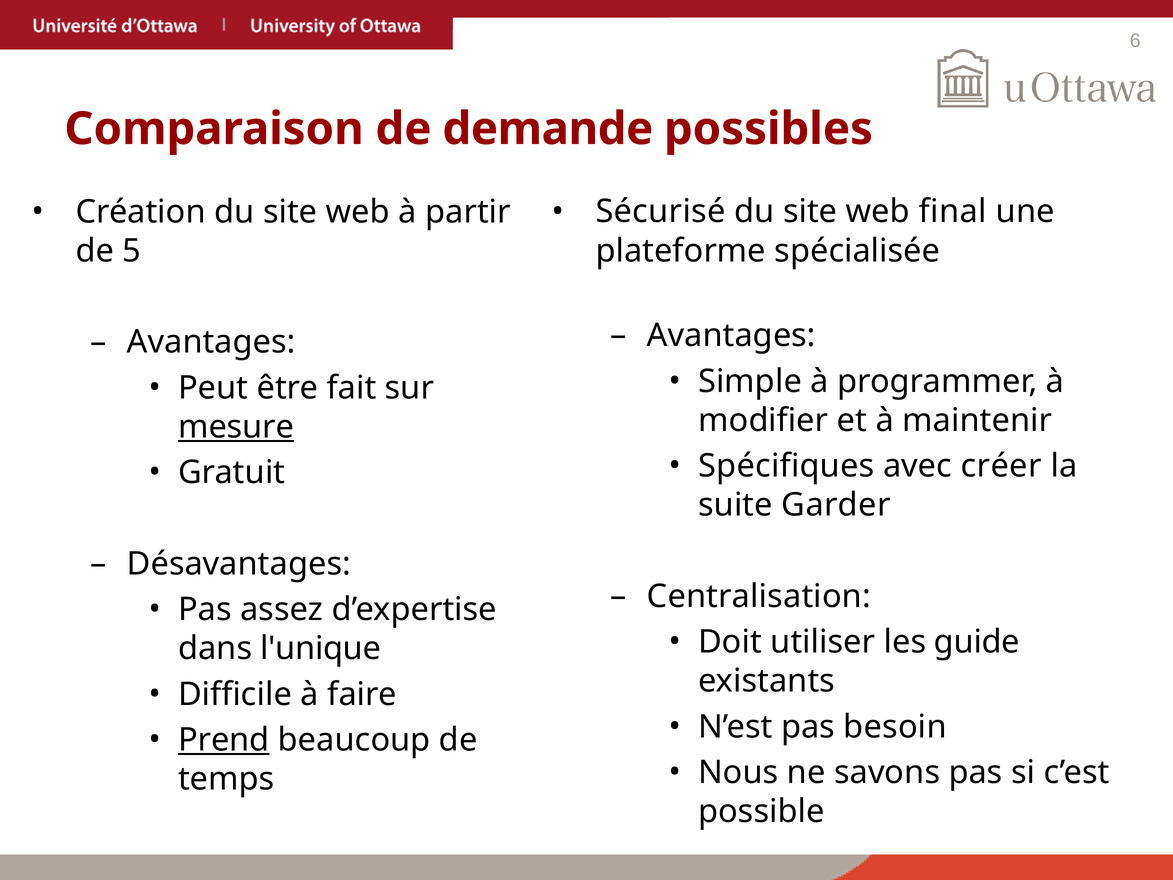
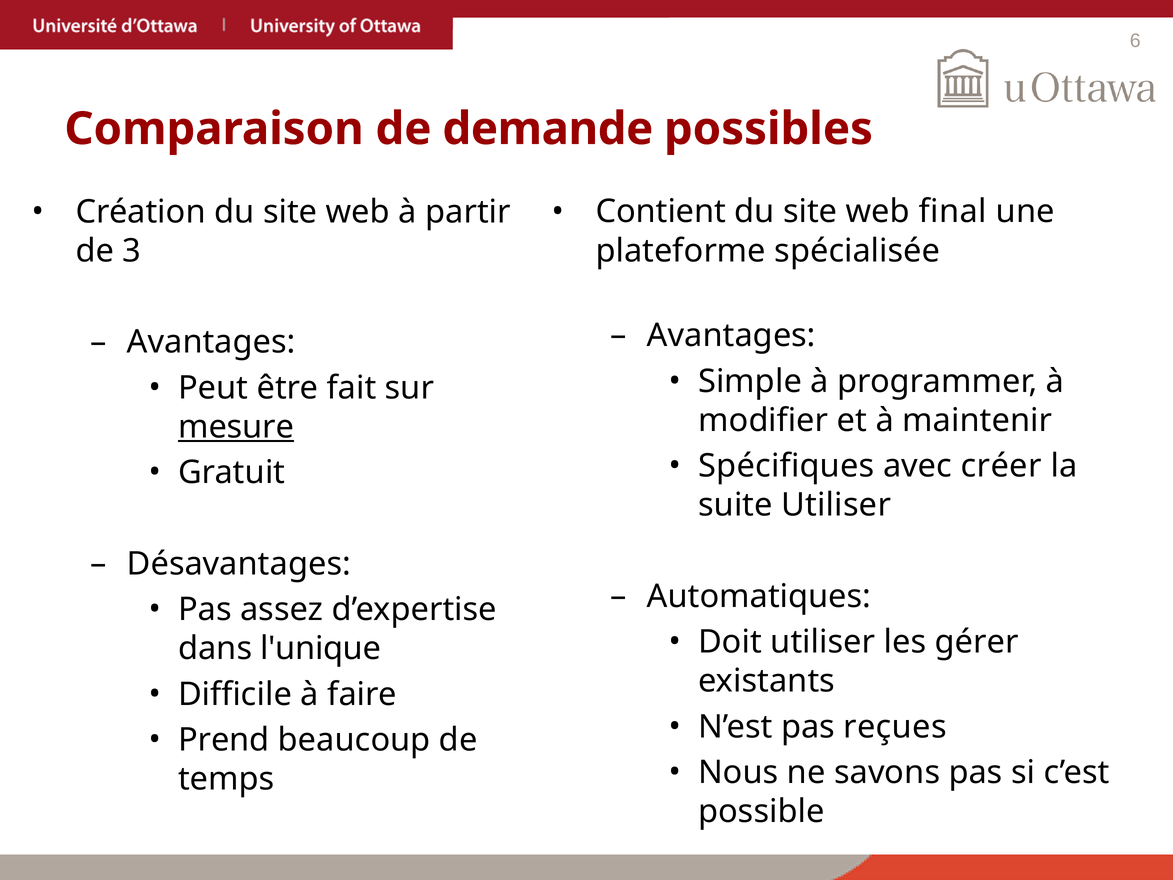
Sécurisé: Sécurisé -> Contient
5: 5 -> 3
suite Garder: Garder -> Utiliser
Centralisation: Centralisation -> Automatiques
guide: guide -> gérer
besoin: besoin -> reçues
Prend underline: present -> none
